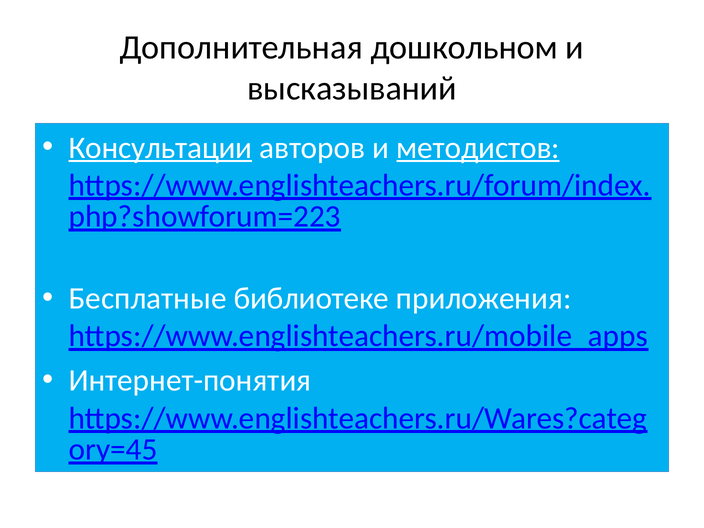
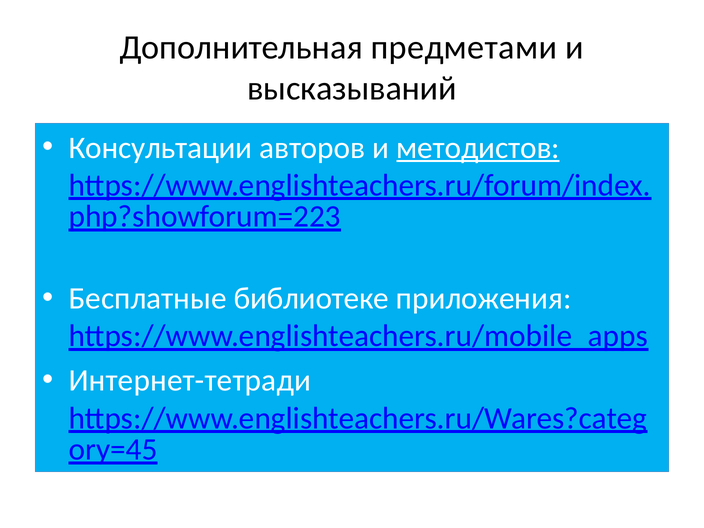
дошкольном: дошкольном -> предметами
Консультации underline: present -> none
Интернет-понятия: Интернет-понятия -> Интернет-тетради
